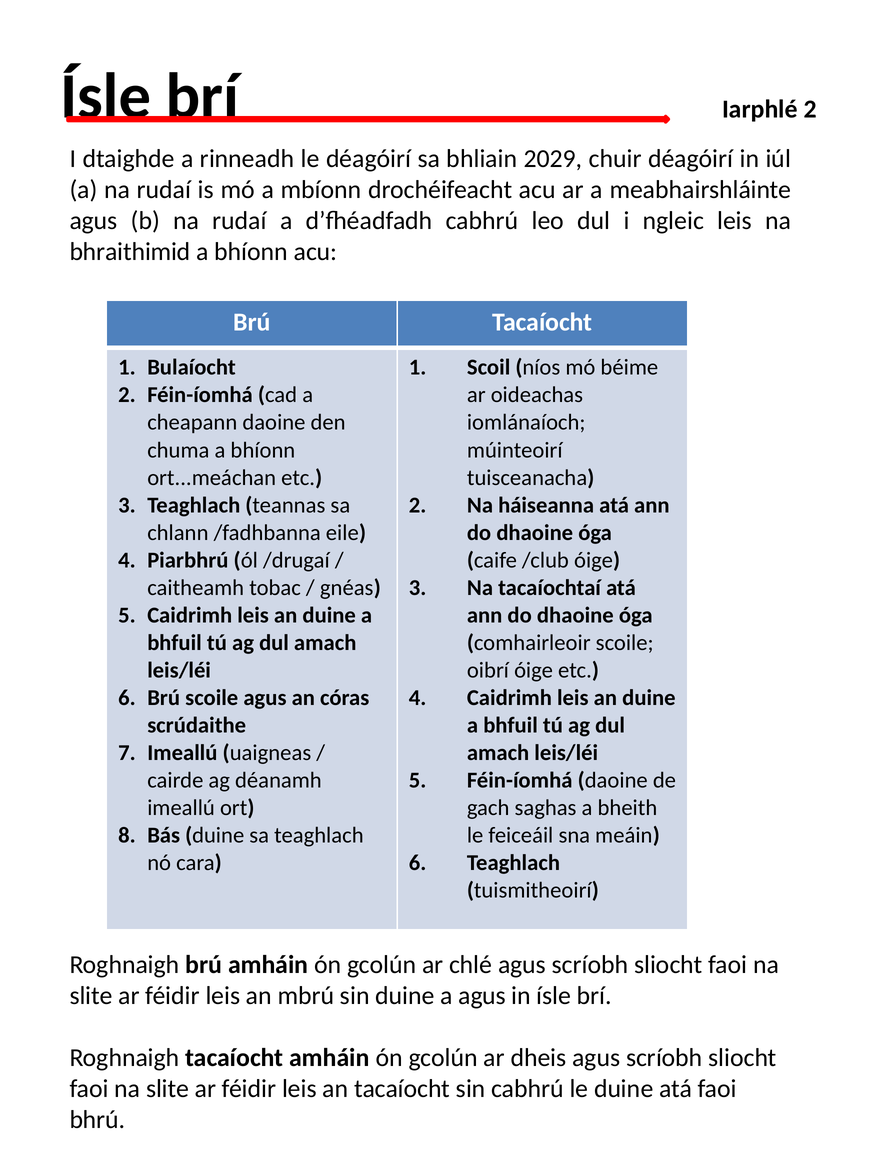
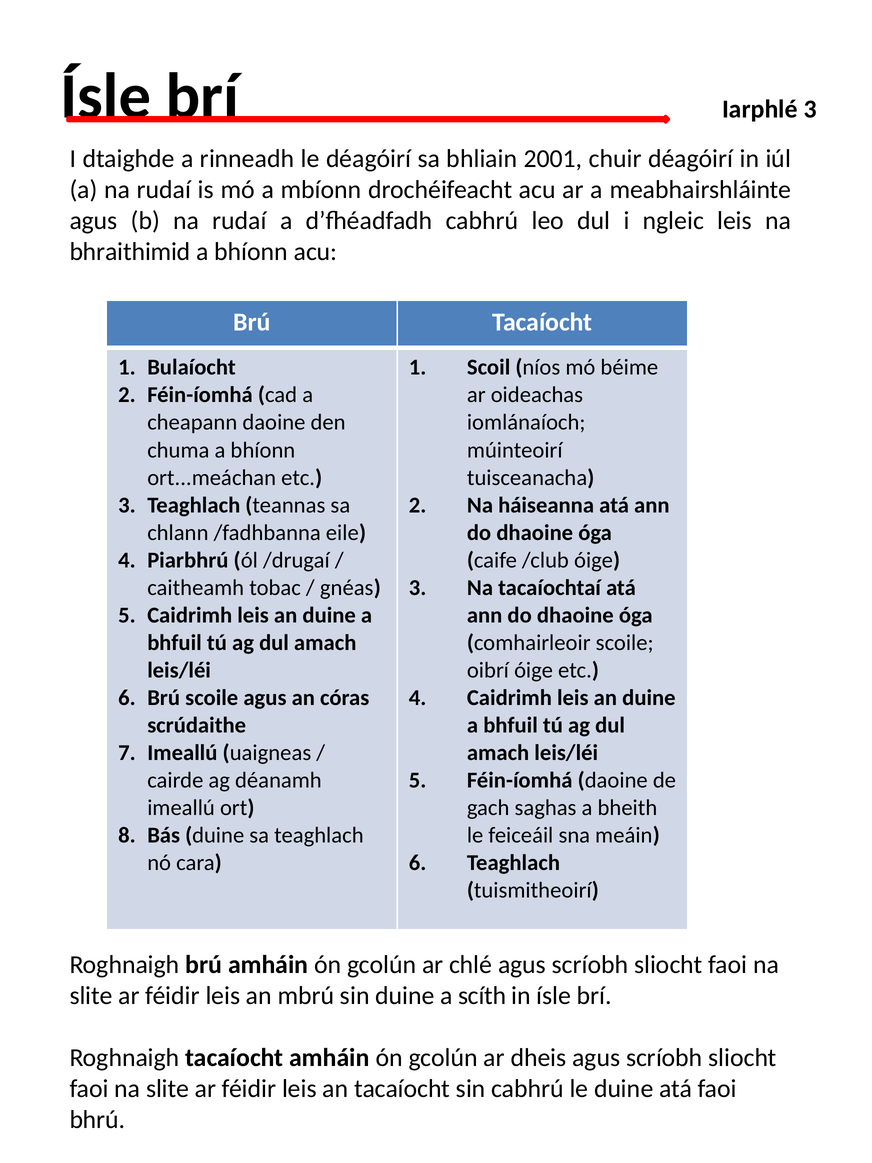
Iarphlé 2: 2 -> 3
2029: 2029 -> 2001
a agus: agus -> scíth
